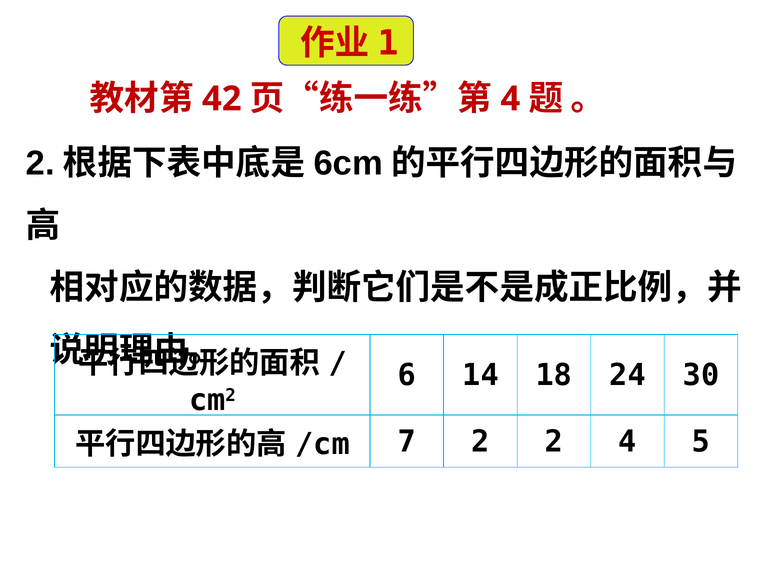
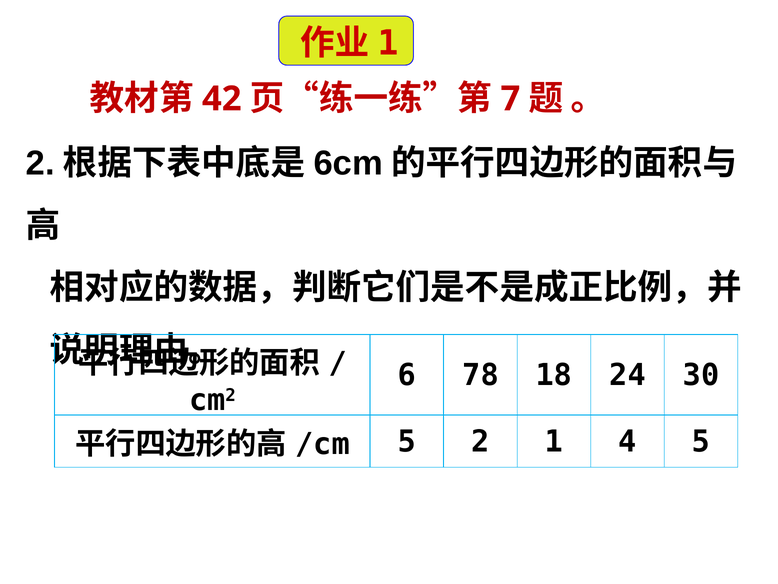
4 at (510, 99): 4 -> 7
14: 14 -> 78
7 at (407, 441): 7 -> 5
2 2: 2 -> 1
